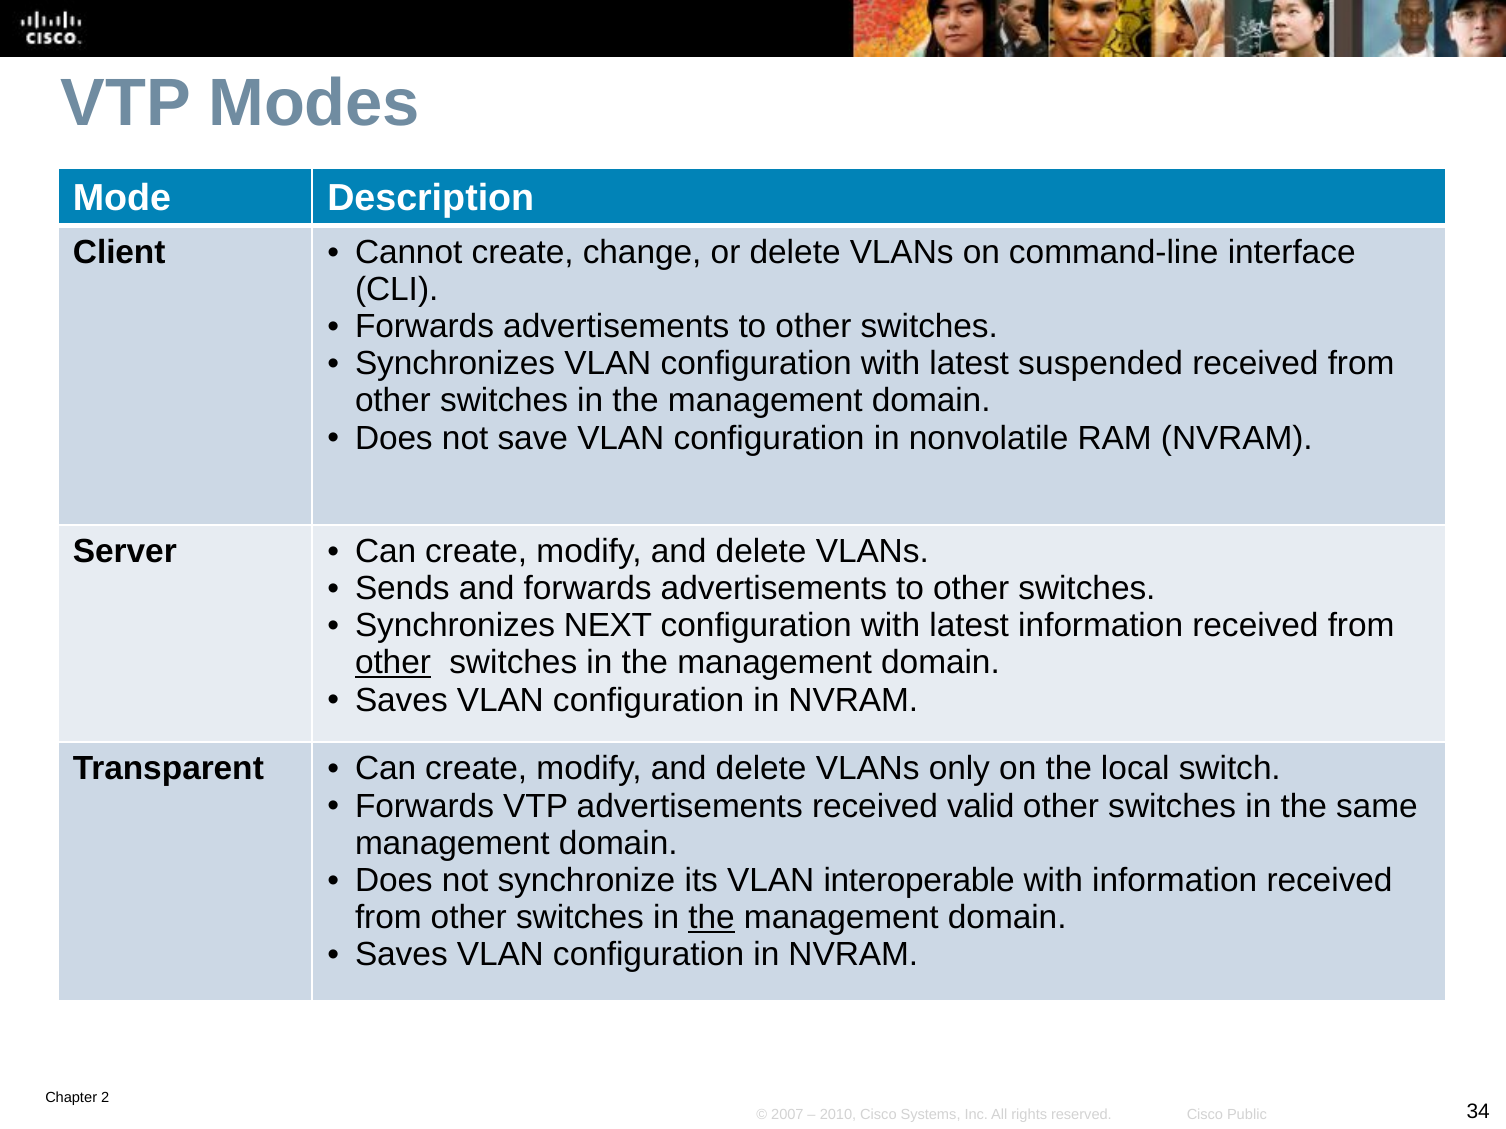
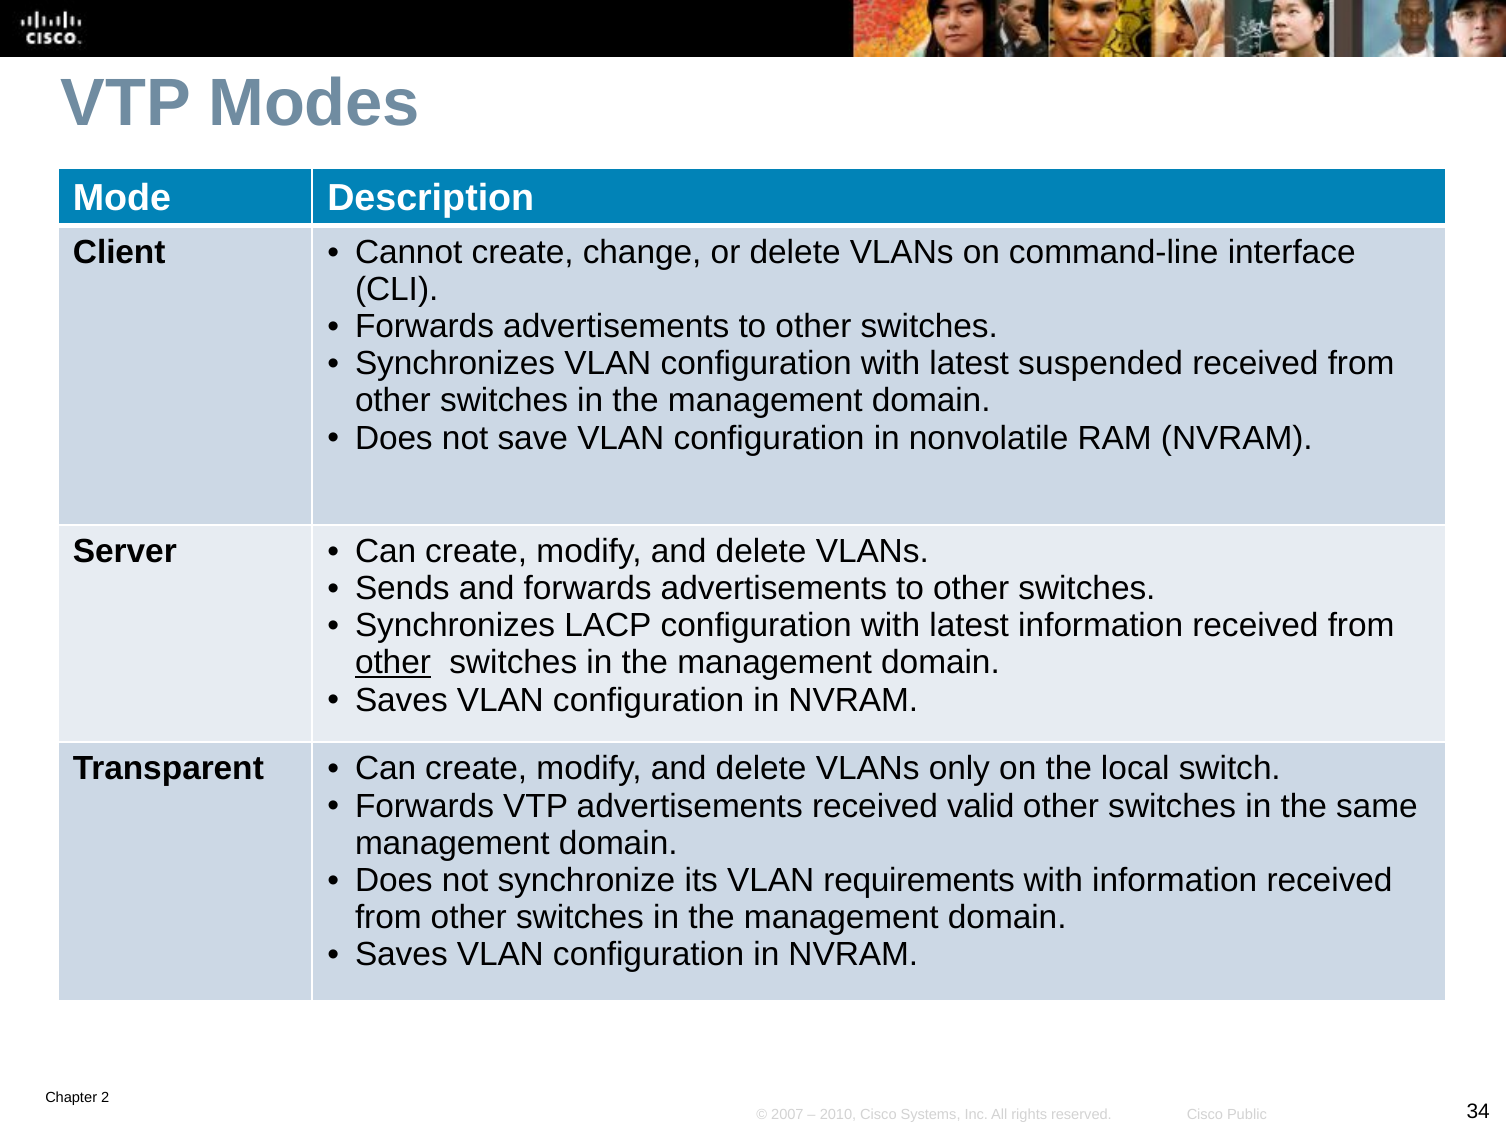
NEXT: NEXT -> LACP
interoperable: interoperable -> requirements
the at (712, 918) underline: present -> none
